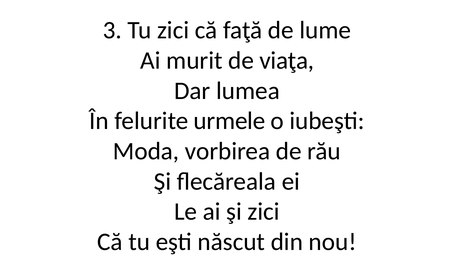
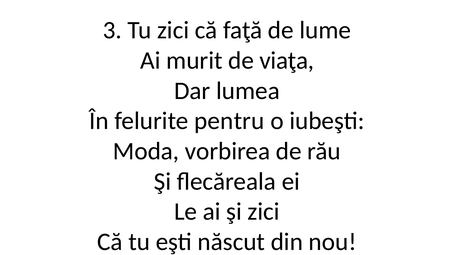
urmele: urmele -> pentru
